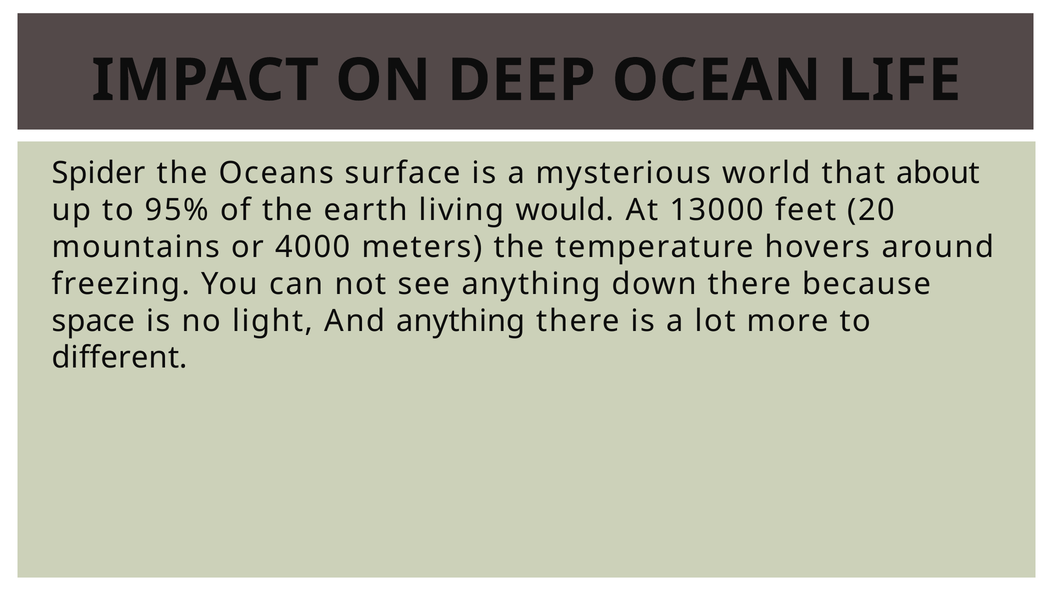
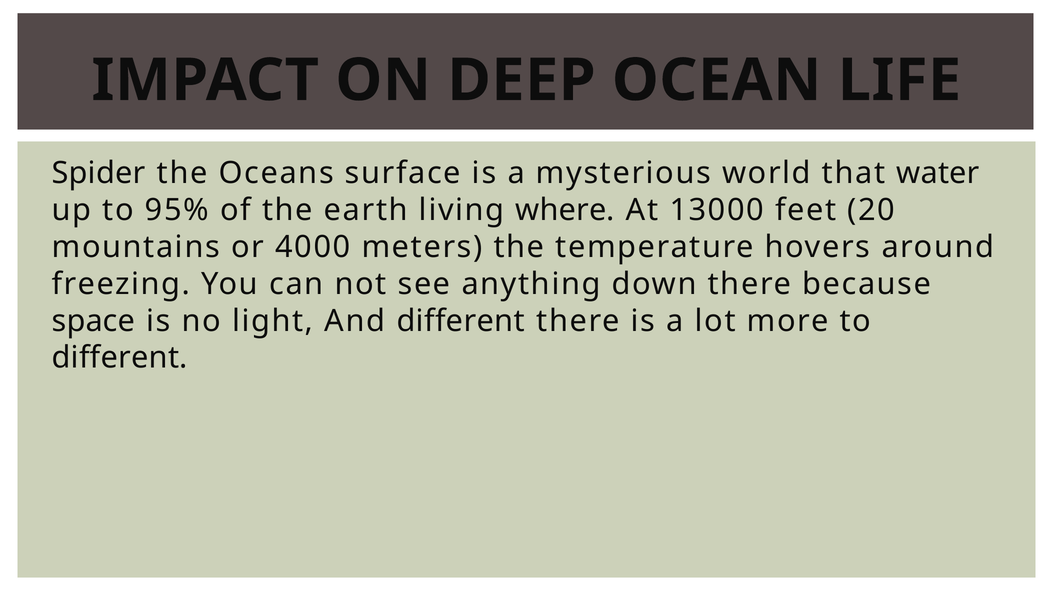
about: about -> water
would: would -> where
And anything: anything -> different
